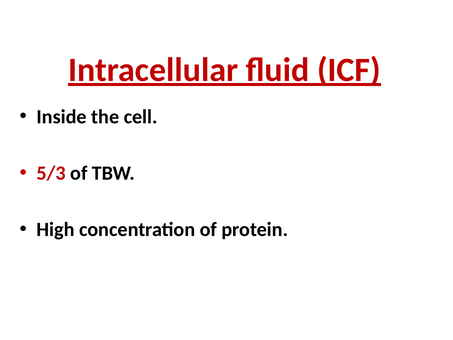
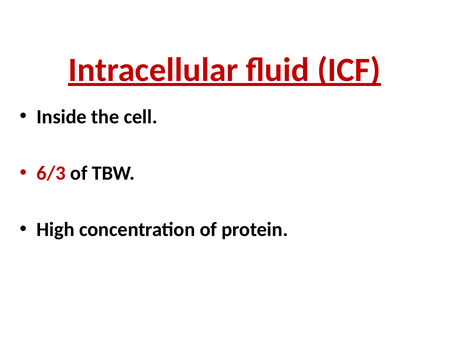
5/3: 5/3 -> 6/3
